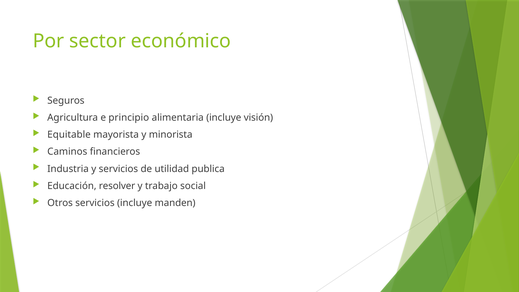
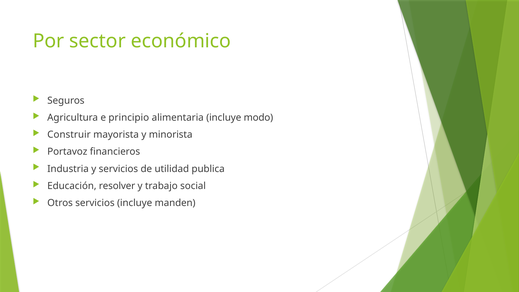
visión: visión -> modo
Equitable: Equitable -> Construir
Caminos: Caminos -> Portavoz
